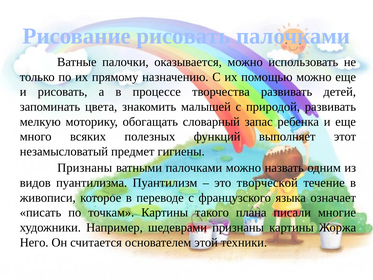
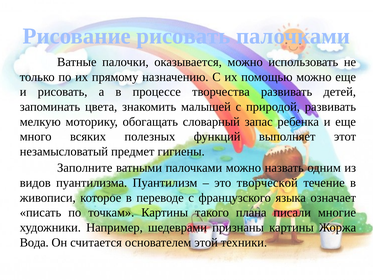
Признаны at (85, 168): Признаны -> Заполните
Него: Него -> Вода
